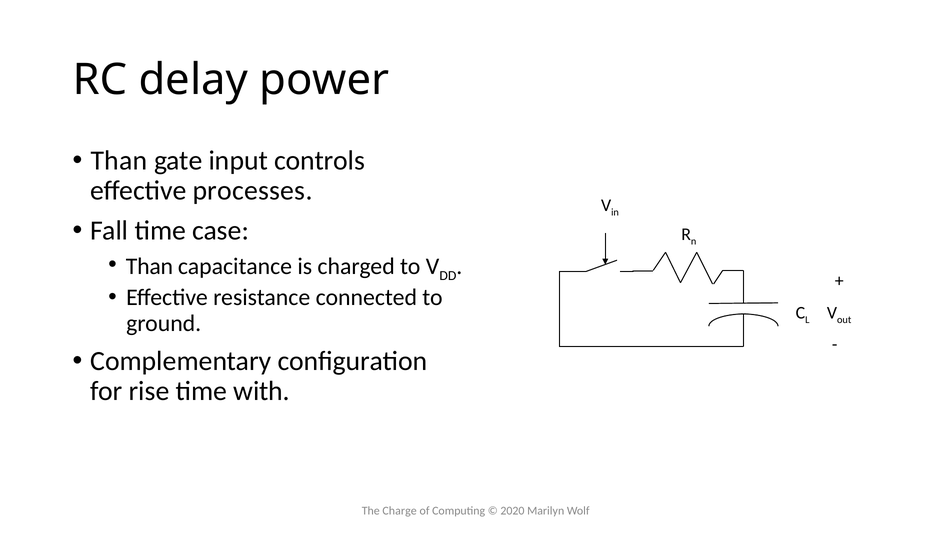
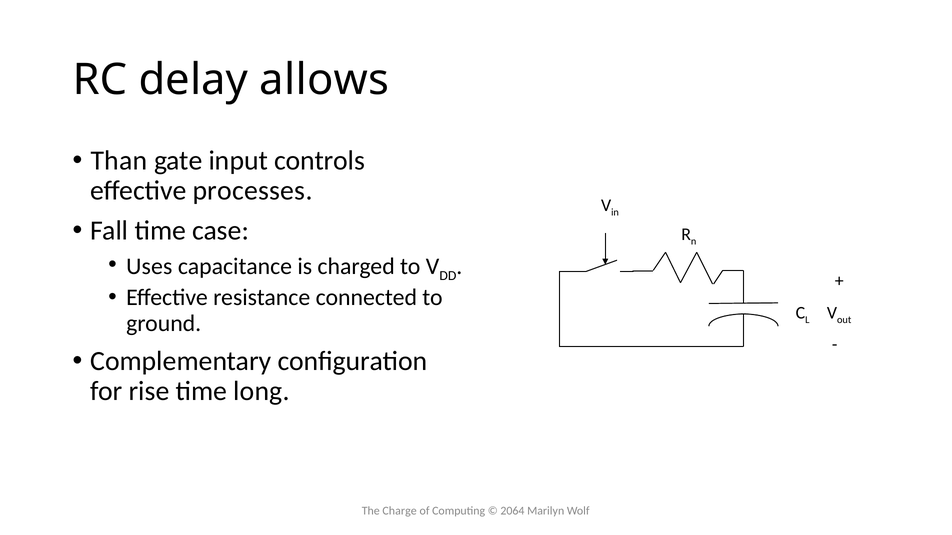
power: power -> allows
Than at (149, 266): Than -> Uses
with: with -> long
2020: 2020 -> 2064
